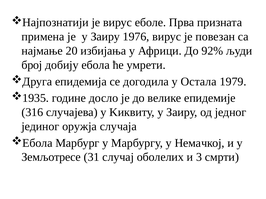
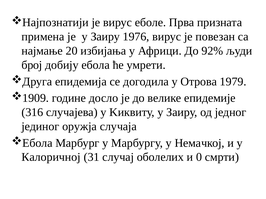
Остала: Остала -> Отрова
1935: 1935 -> 1909
Земљотресе: Земљотресе -> Калоричној
3: 3 -> 0
